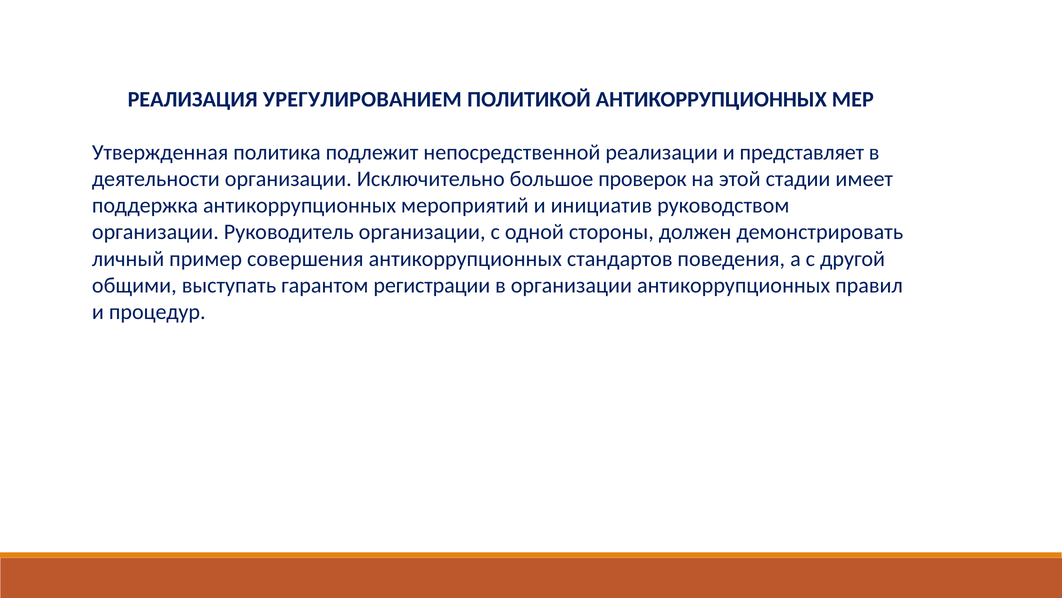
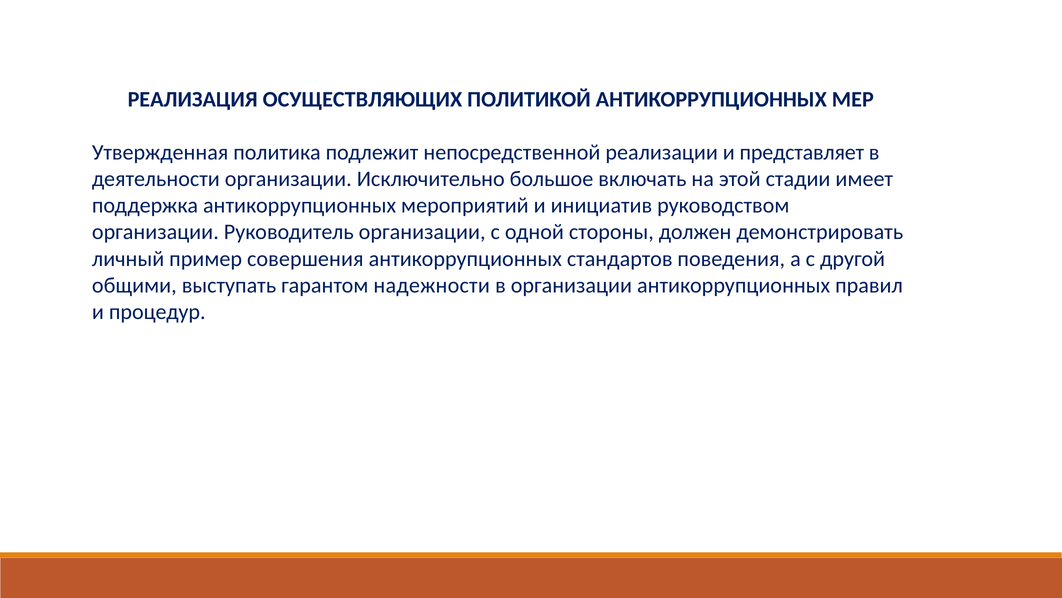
УРЕГУЛИРОВАНИЕМ: УРЕГУЛИРОВАНИЕМ -> ОСУЩЕСТВЛЯЮЩИХ
проверок: проверок -> включать
регистрации: регистрации -> надежности
